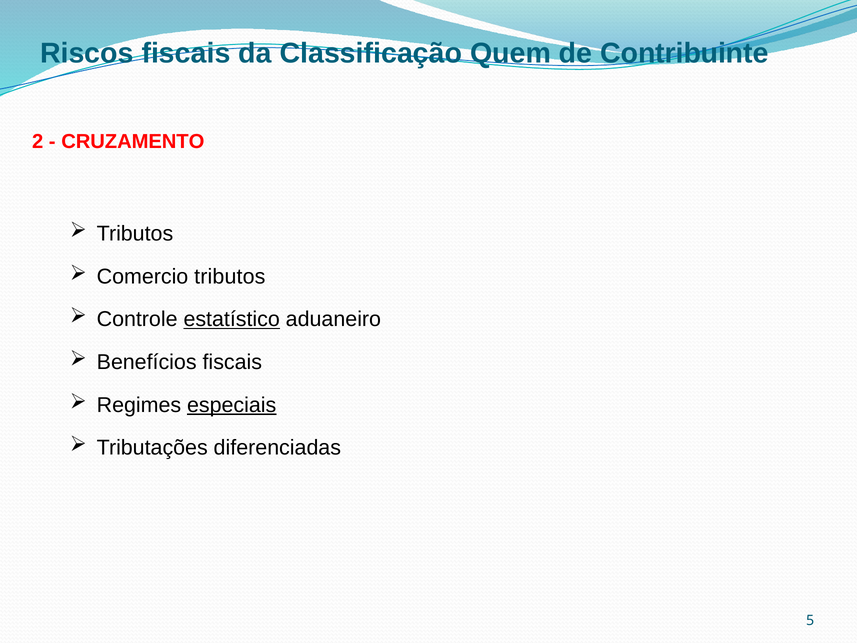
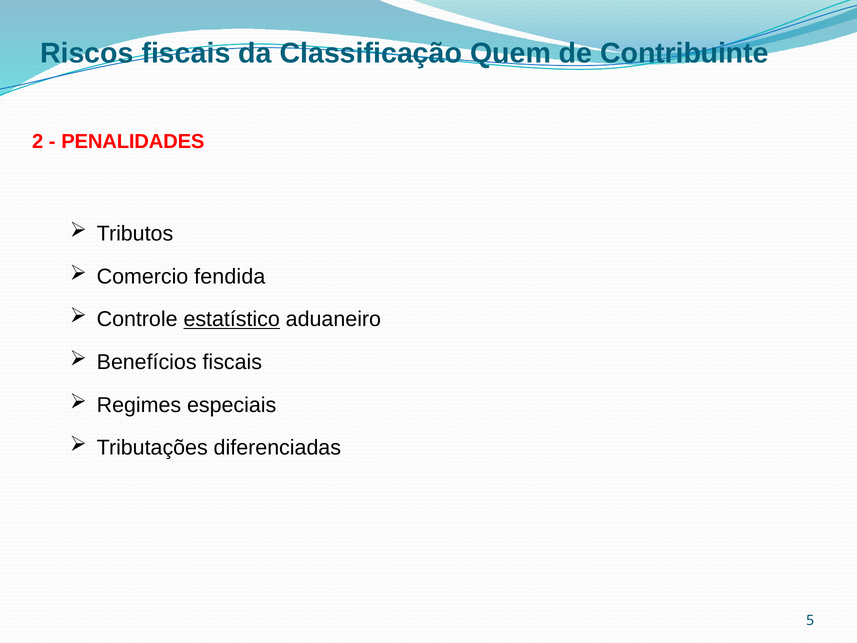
CRUZAMENTO: CRUZAMENTO -> PENALIDADES
Comercio tributos: tributos -> fendida
especiais underline: present -> none
